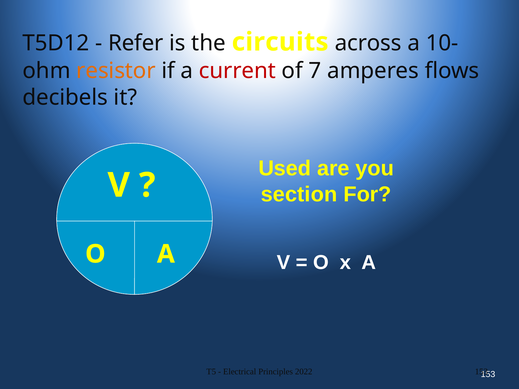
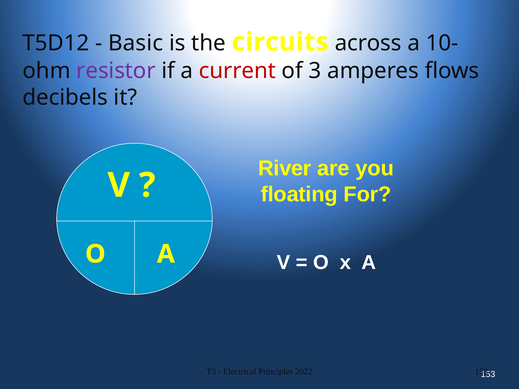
Refer: Refer -> Basic
resistor colour: orange -> purple
7: 7 -> 3
Used: Used -> River
section: section -> floating
